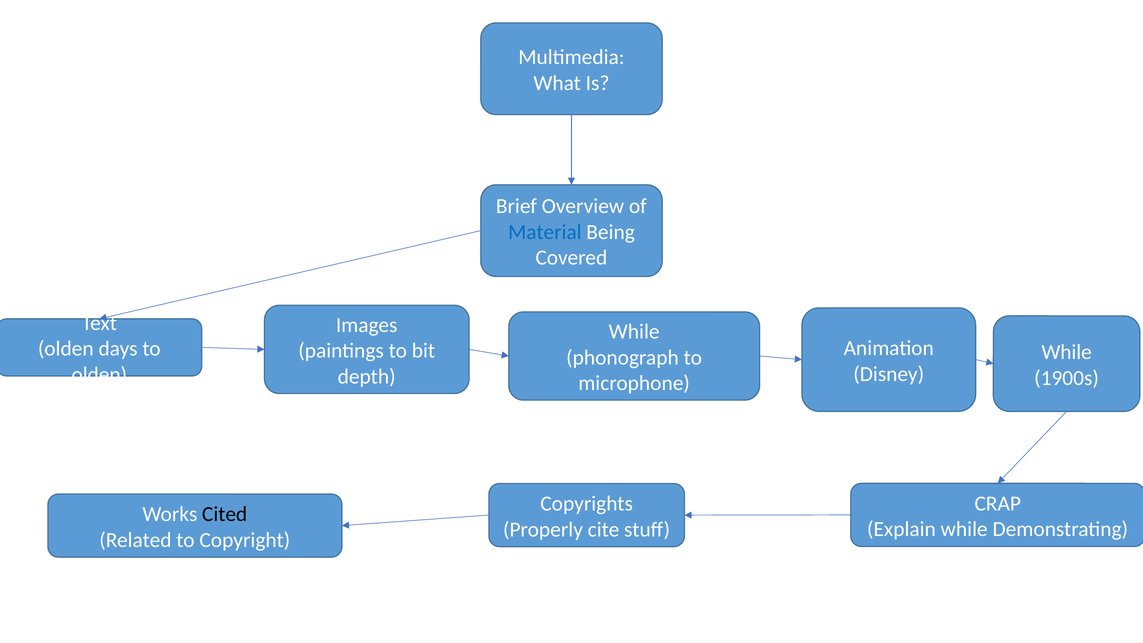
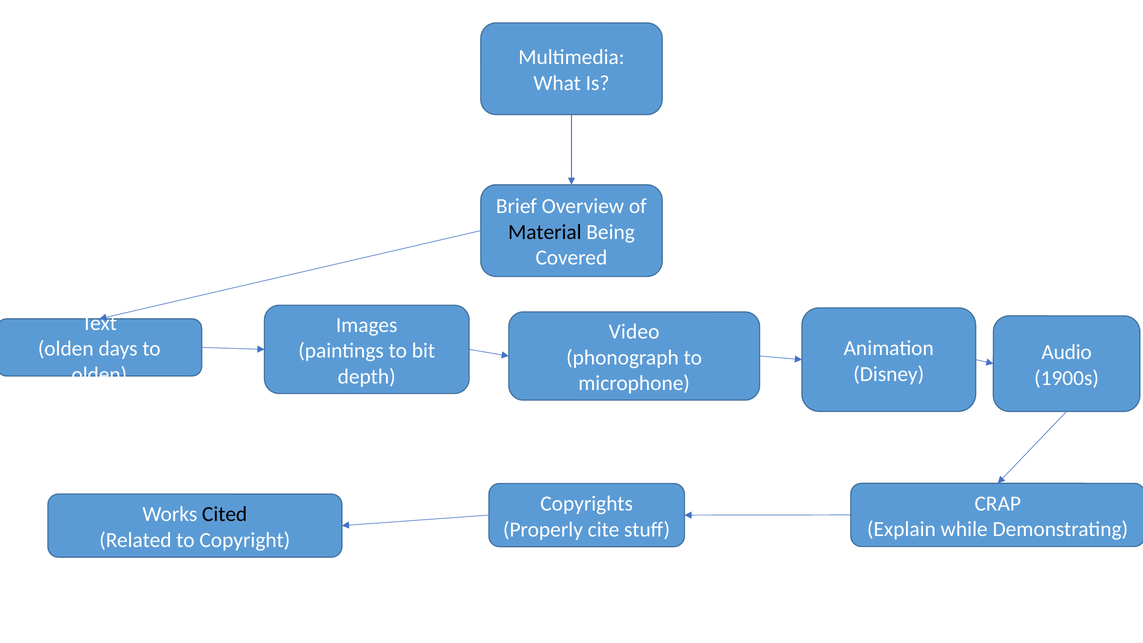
Material colour: blue -> black
While at (634, 332): While -> Video
While at (1067, 352): While -> Audio
